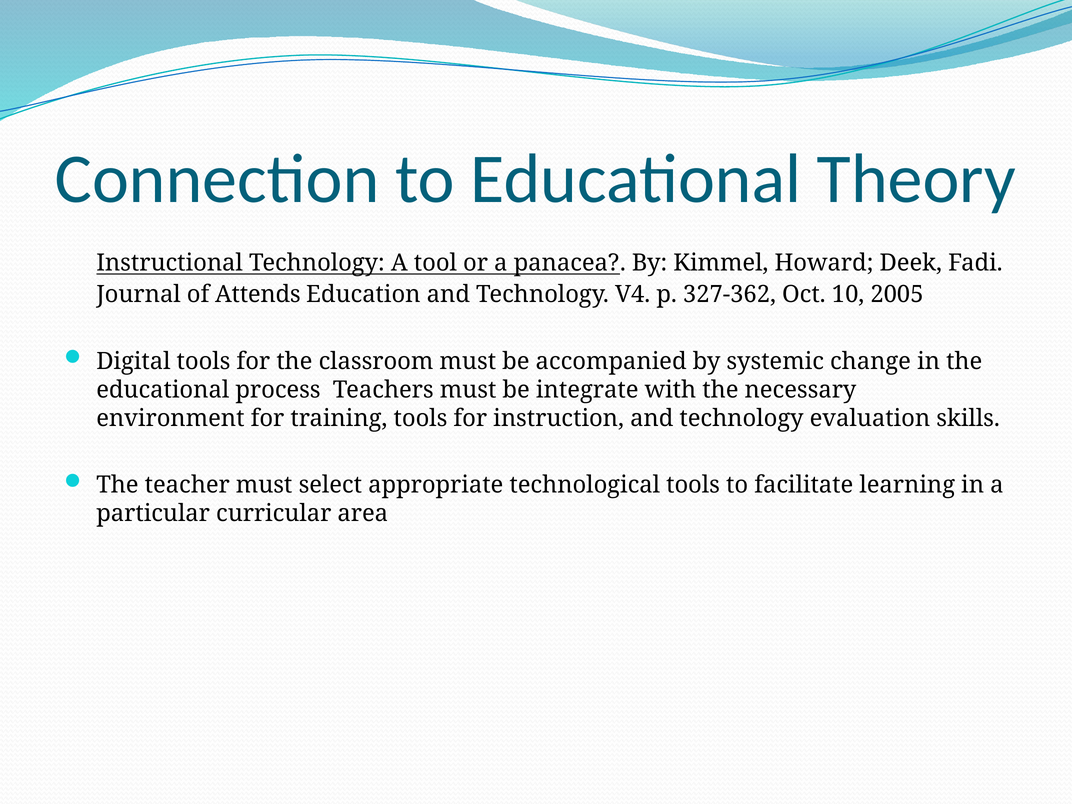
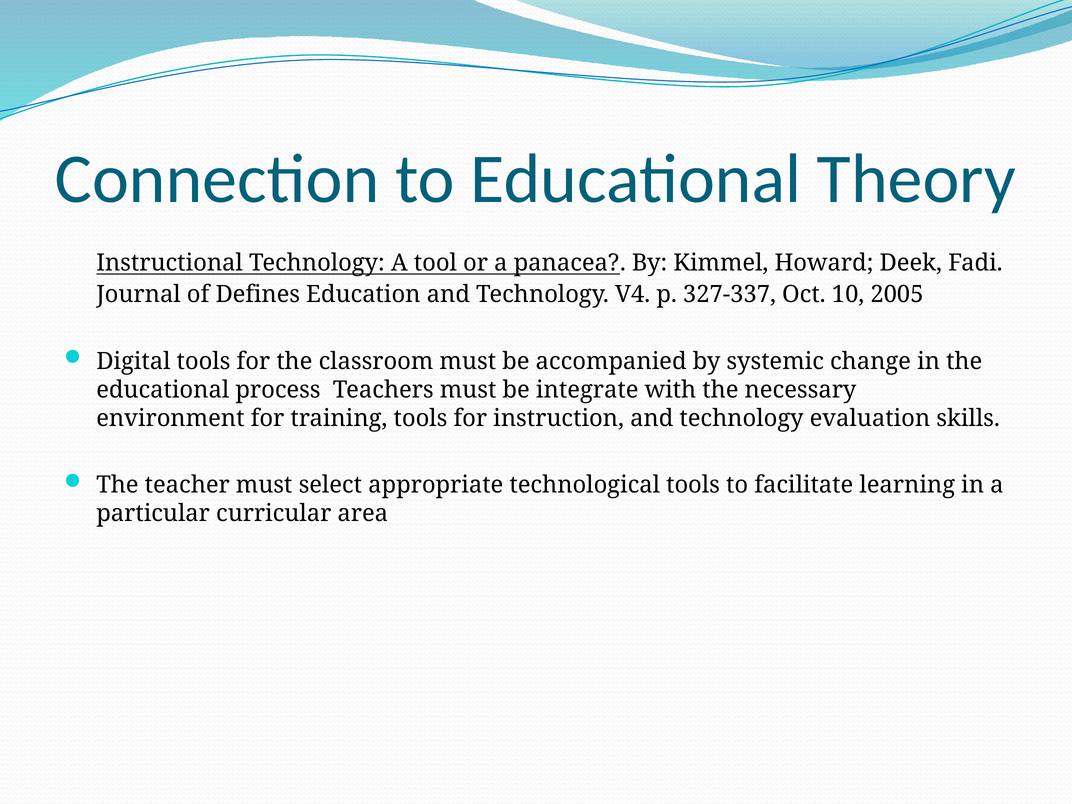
Attends: Attends -> Defines
327-362: 327-362 -> 327-337
